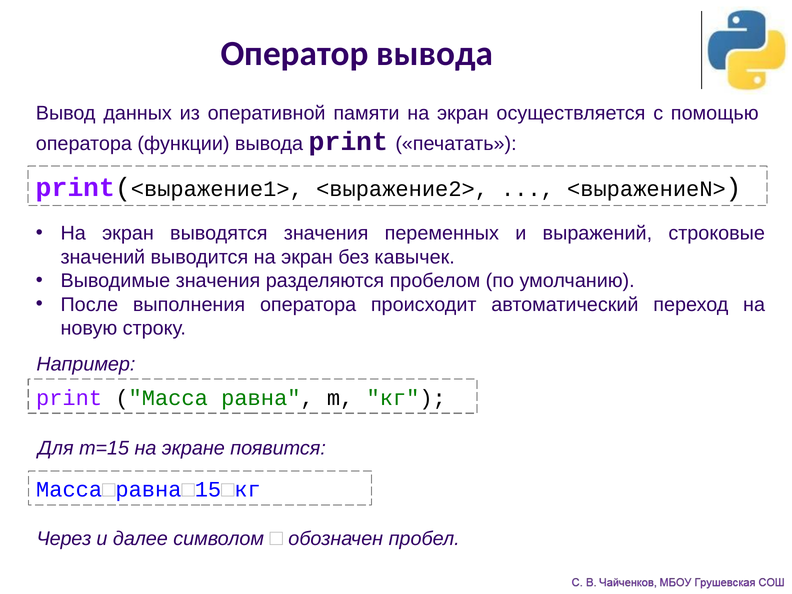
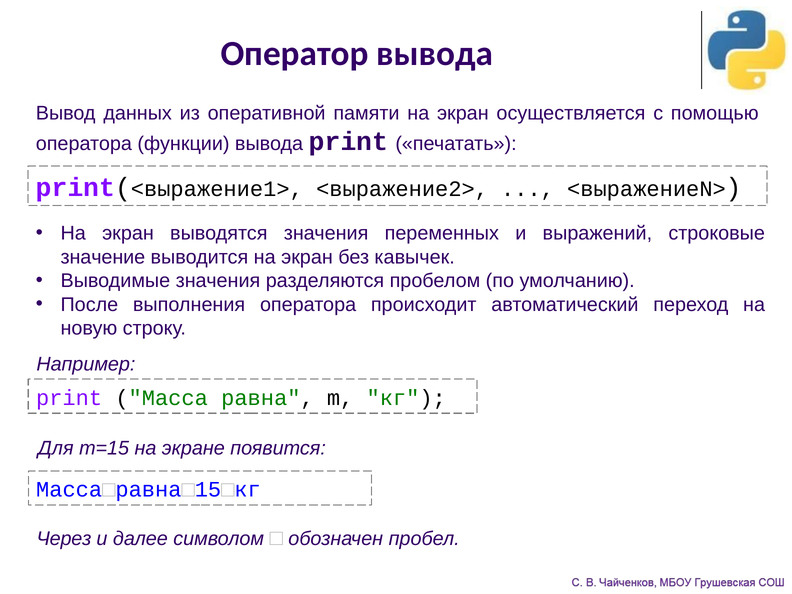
значений: значений -> значение
